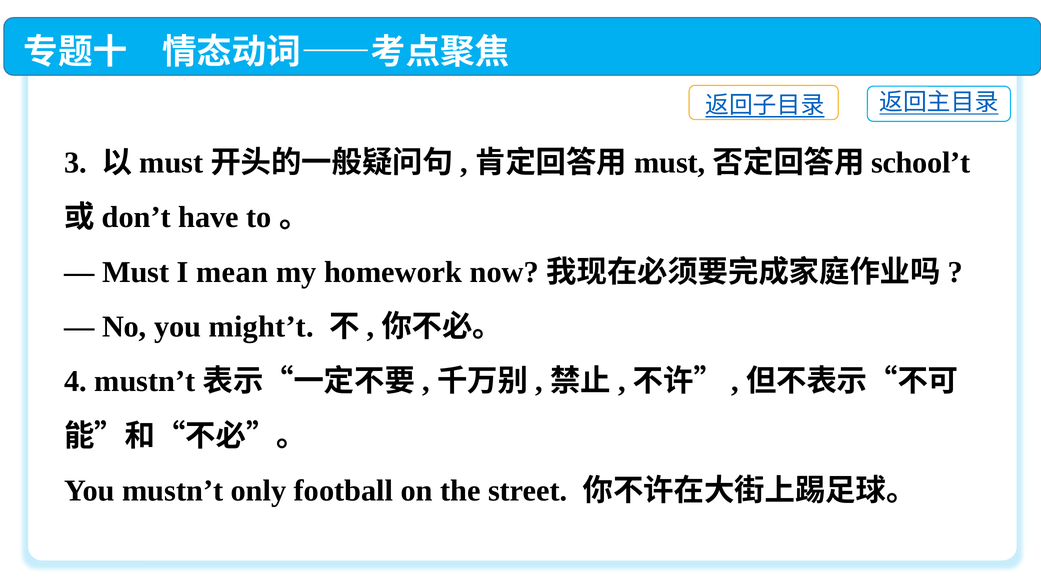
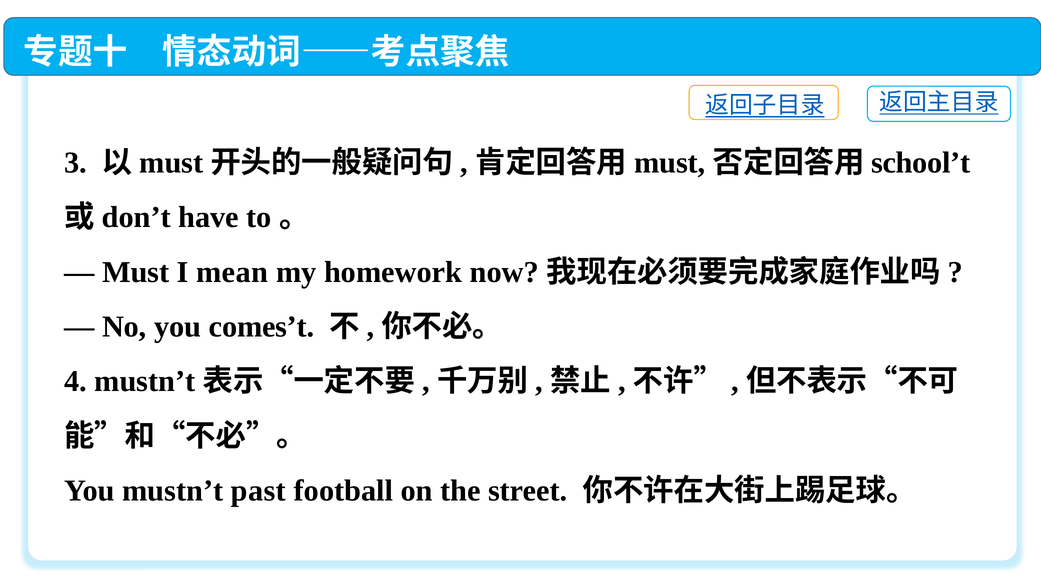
might’t: might’t -> comes’t
only: only -> past
